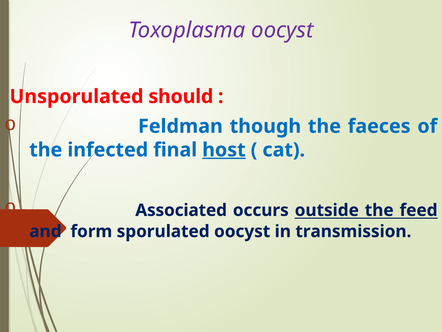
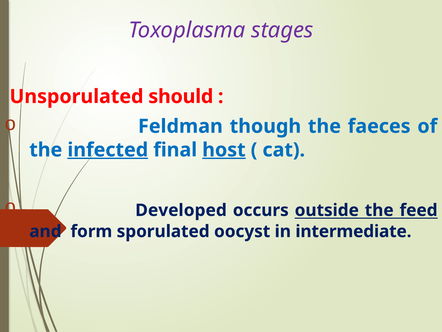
Toxoplasma oocyst: oocyst -> stages
infected underline: none -> present
Associated: Associated -> Developed
transmission: transmission -> intermediate
